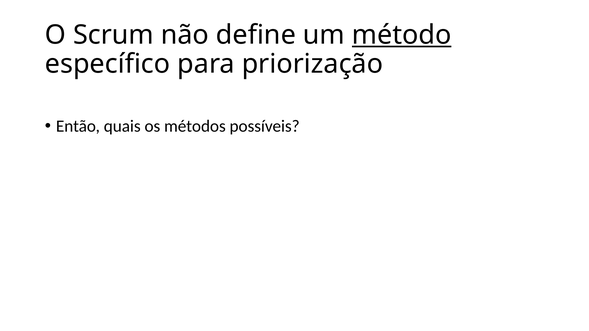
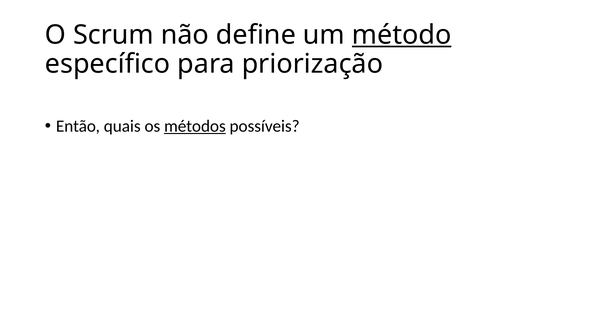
métodos underline: none -> present
